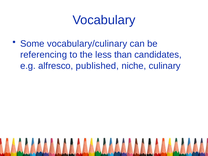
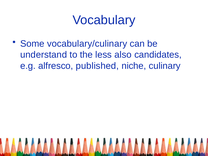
referencing: referencing -> understand
than: than -> also
